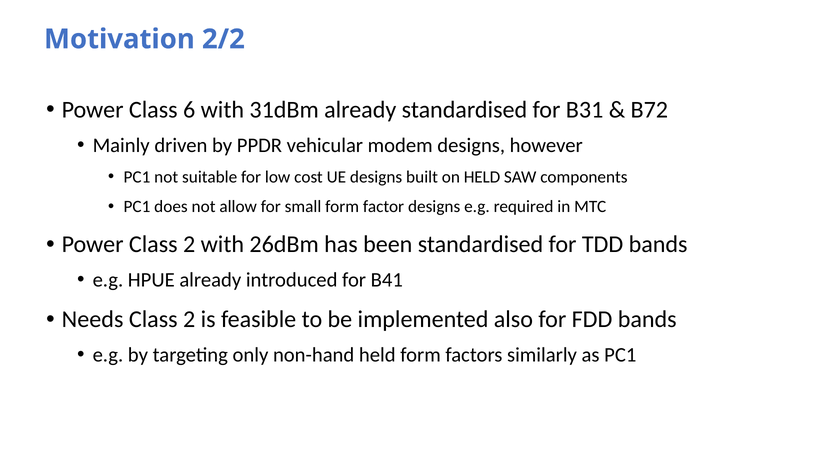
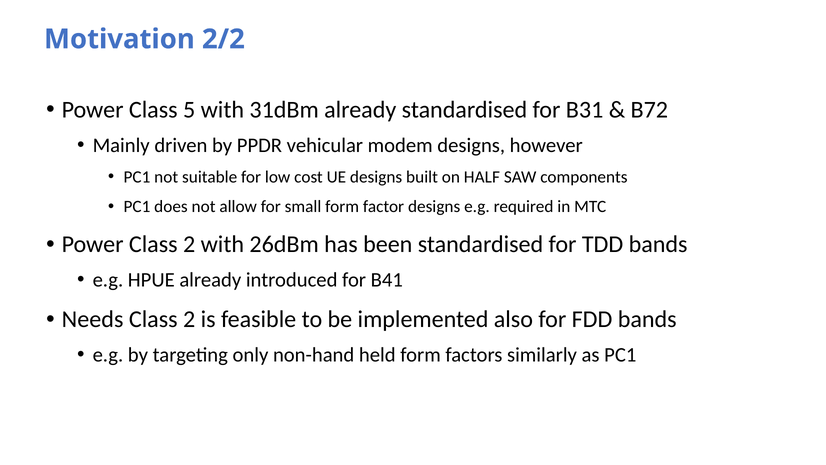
6: 6 -> 5
on HELD: HELD -> HALF
